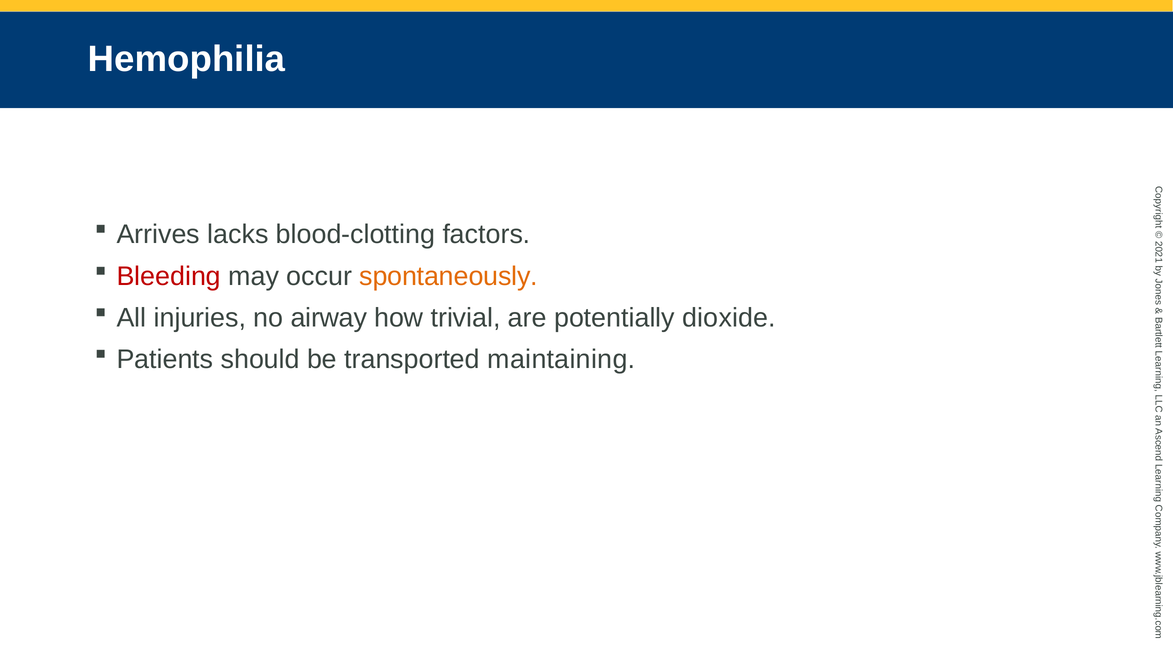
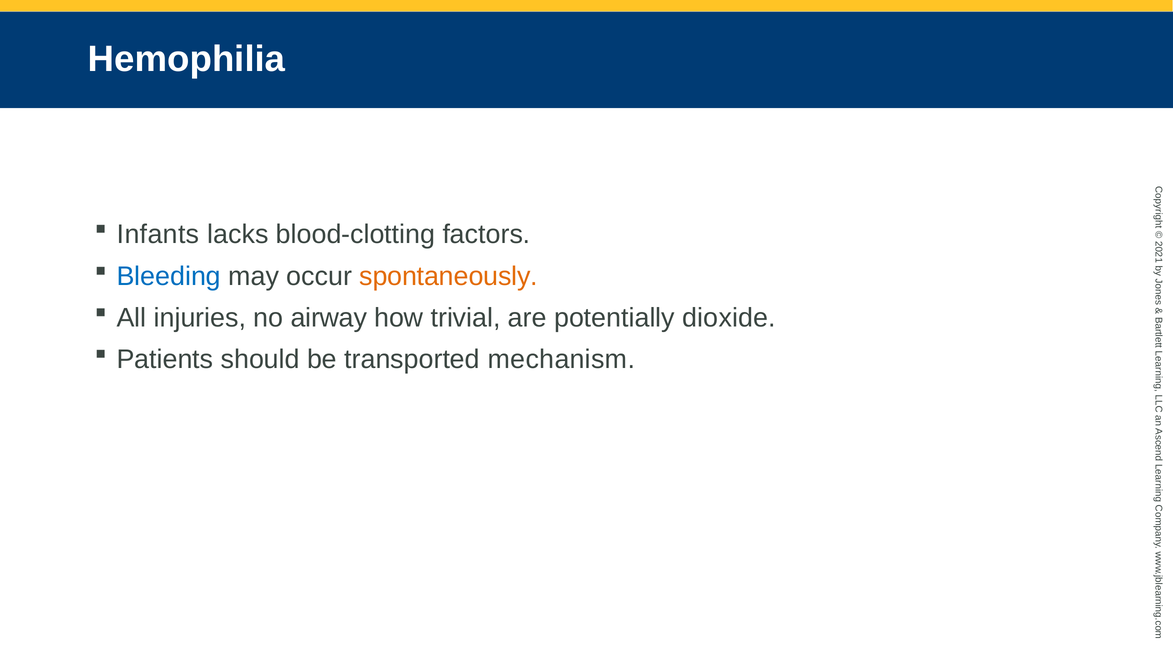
Arrives: Arrives -> Infants
Bleeding colour: red -> blue
maintaining: maintaining -> mechanism
